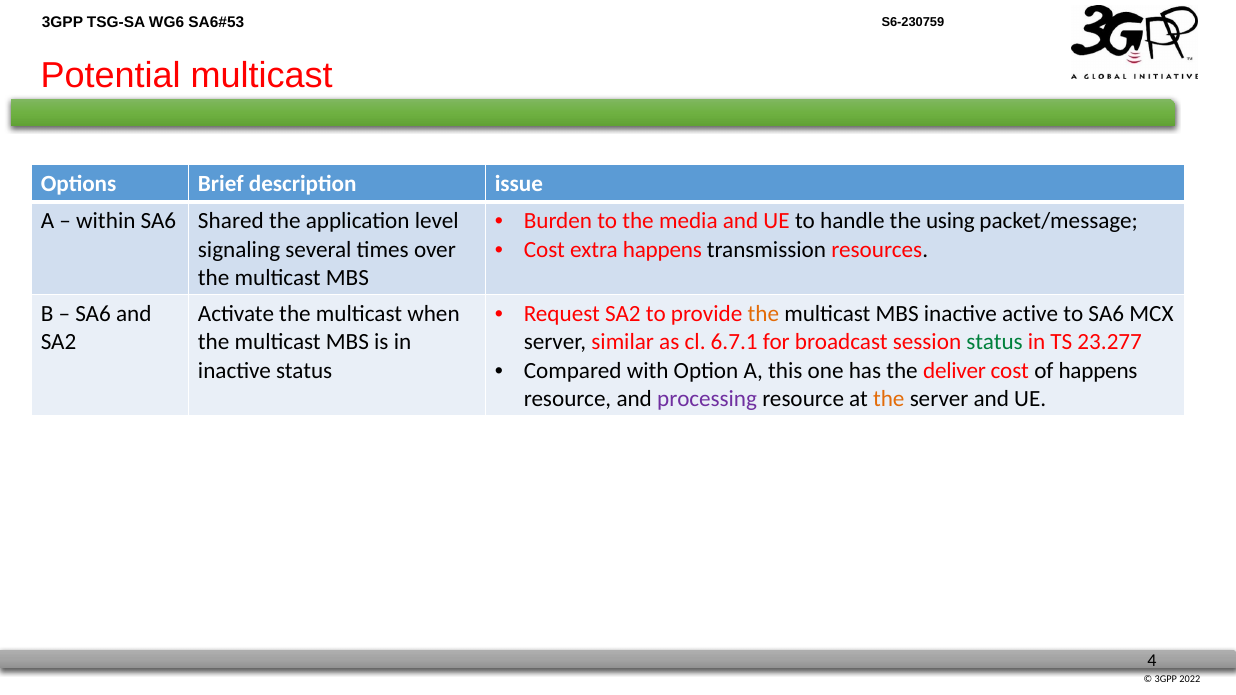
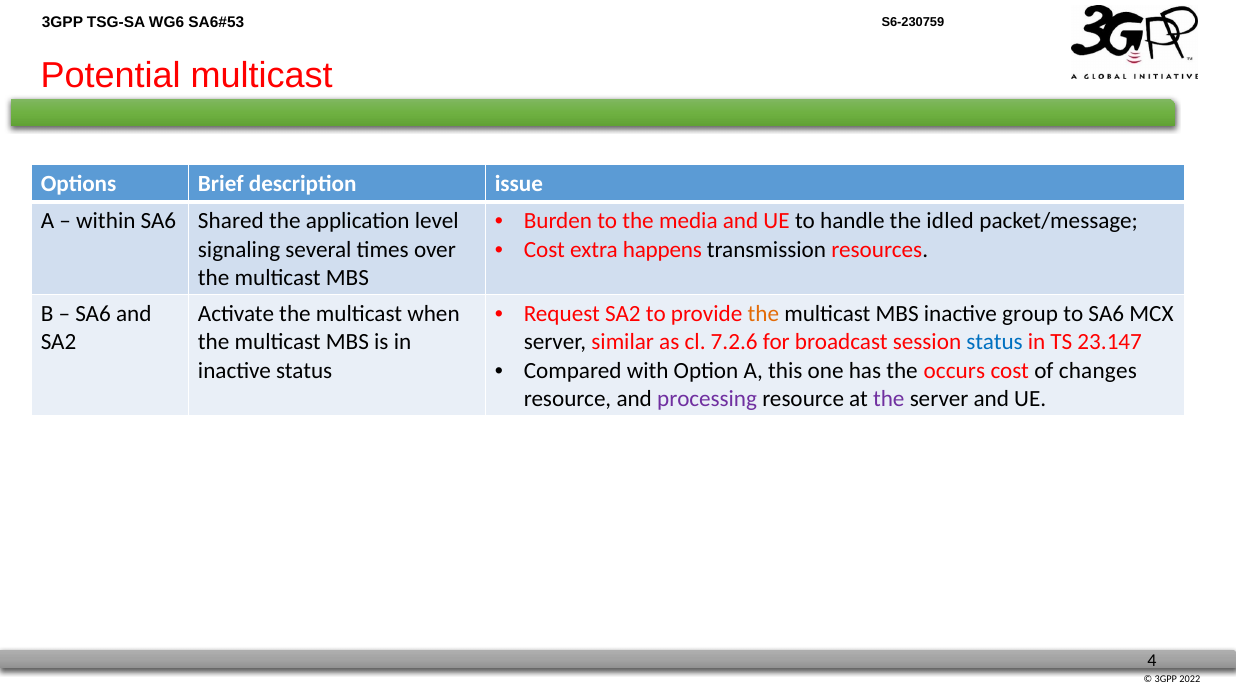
using: using -> idled
active: active -> group
6.7.1: 6.7.1 -> 7.2.6
status at (995, 342) colour: green -> blue
23.277: 23.277 -> 23.147
deliver: deliver -> occurs
of happens: happens -> changes
the at (889, 399) colour: orange -> purple
